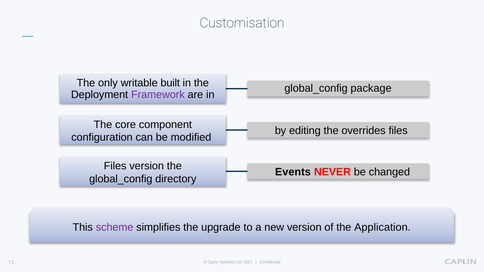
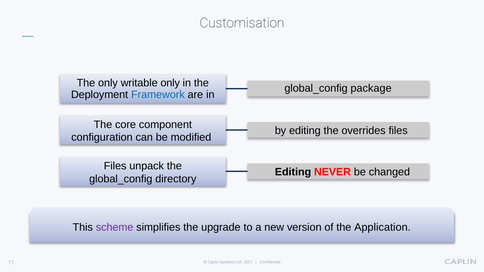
writable built: built -> only
Framework colour: purple -> blue
Files version: version -> unpack
Events at (293, 172): Events -> Editing
